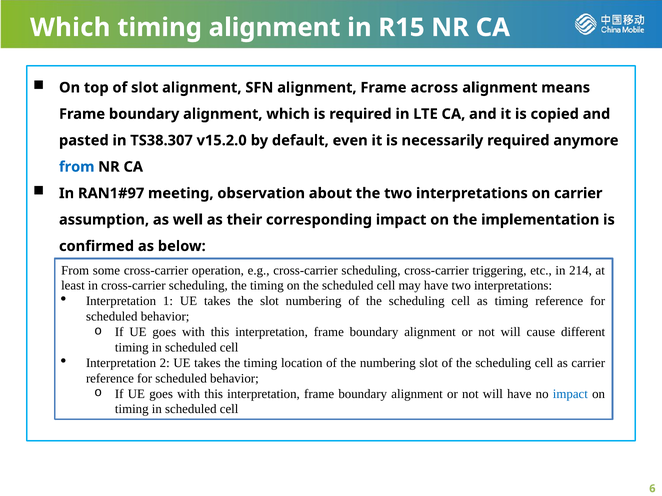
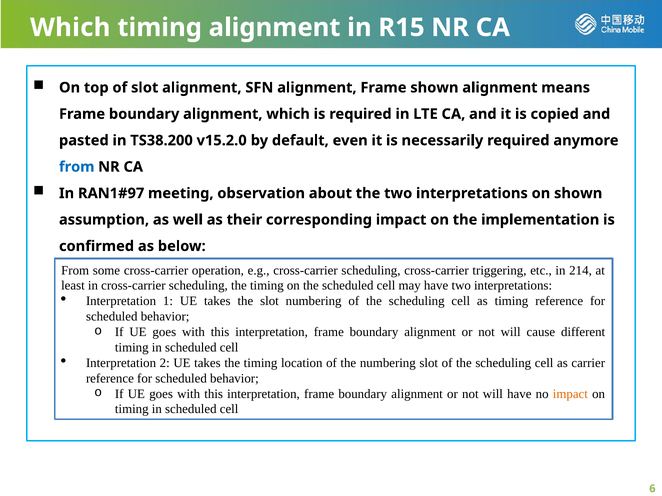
Frame across: across -> shown
TS38.307: TS38.307 -> TS38.200
on carrier: carrier -> shown
impact at (570, 394) colour: blue -> orange
